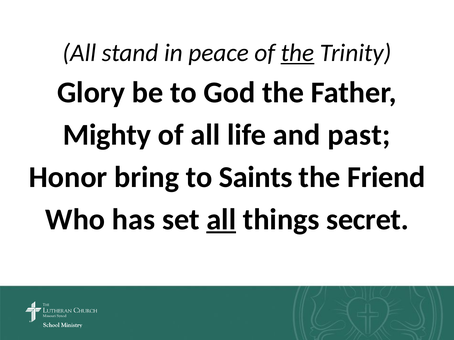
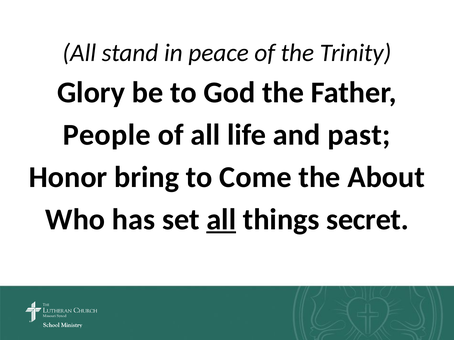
the at (298, 53) underline: present -> none
Mighty: Mighty -> People
Saints: Saints -> Come
Friend: Friend -> About
